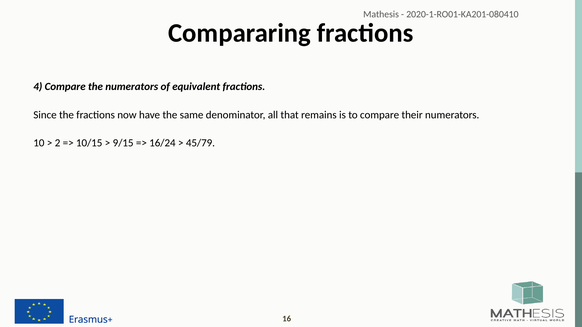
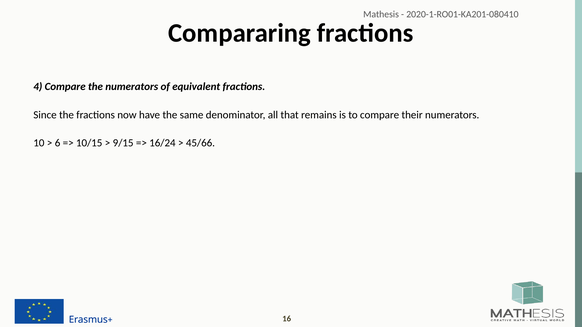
2: 2 -> 6
45/79: 45/79 -> 45/66
